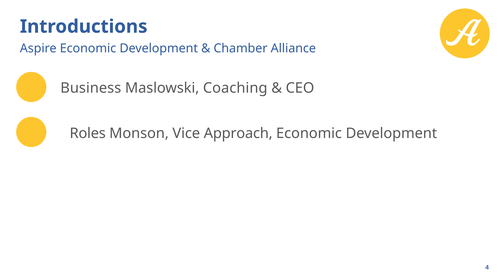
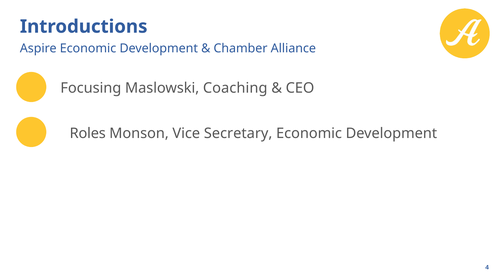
Business: Business -> Focusing
Approach: Approach -> Secretary
